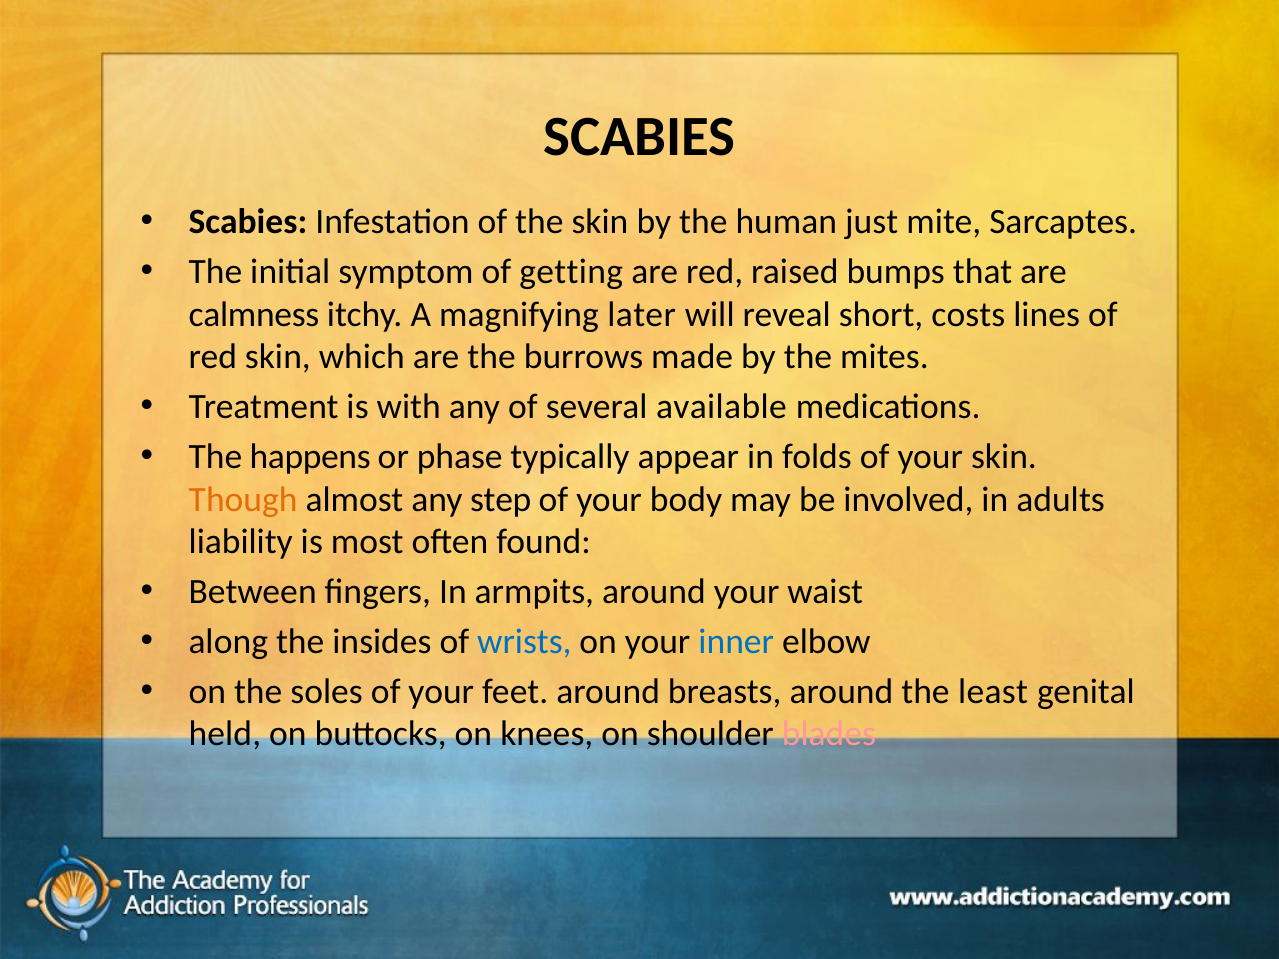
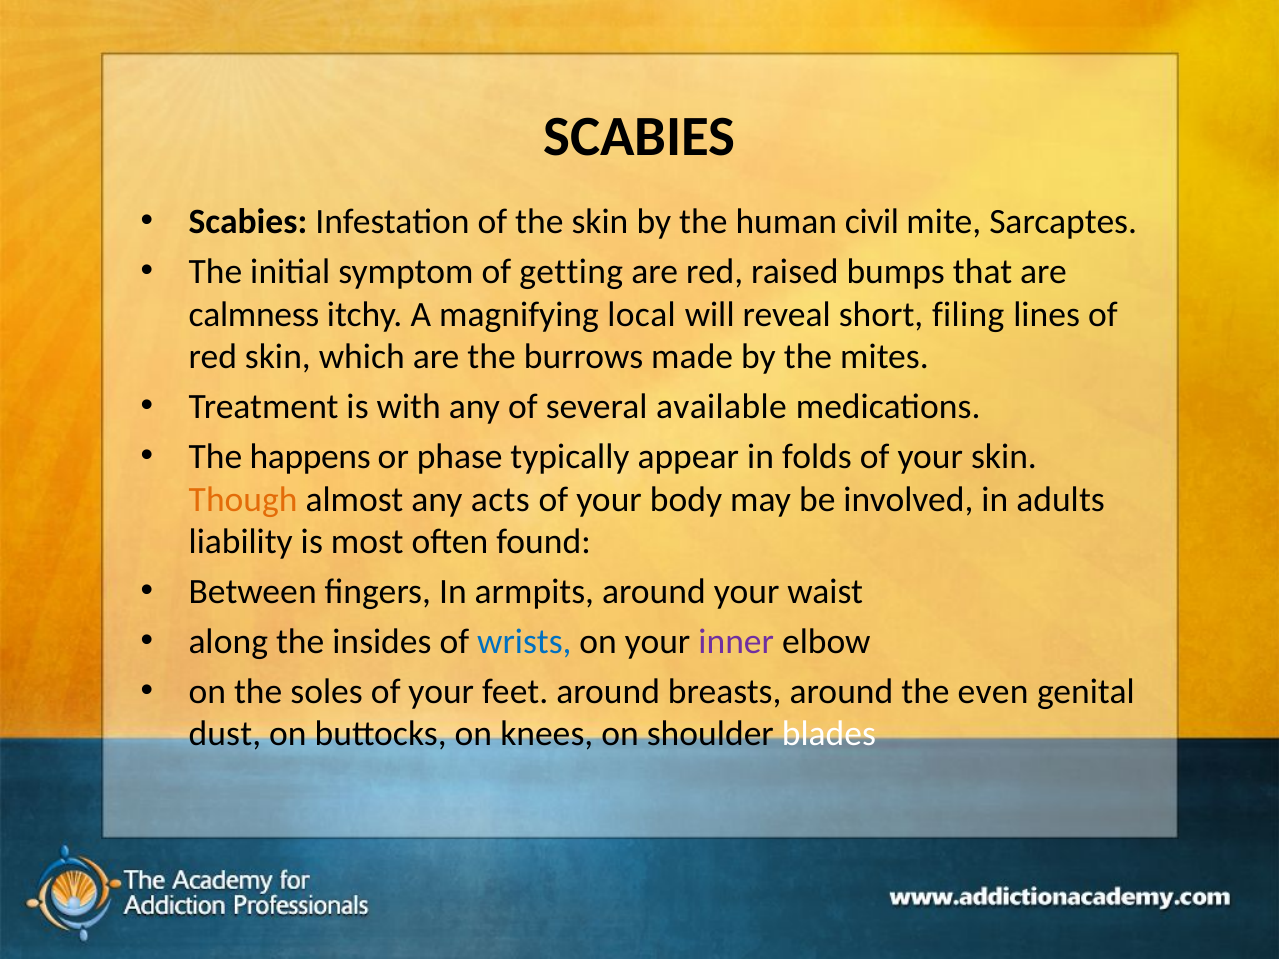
just: just -> civil
later: later -> local
costs: costs -> filing
step: step -> acts
inner colour: blue -> purple
least: least -> even
held: held -> dust
blades colour: pink -> white
